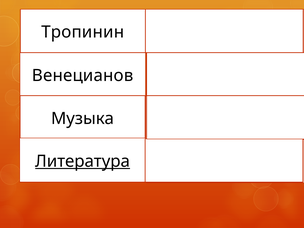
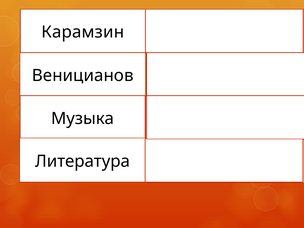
Тропинин at (83, 32): Тропинин -> Карамзин
Венецианов at (83, 75): Венецианов -> Веницианов
Литература underline: present -> none
